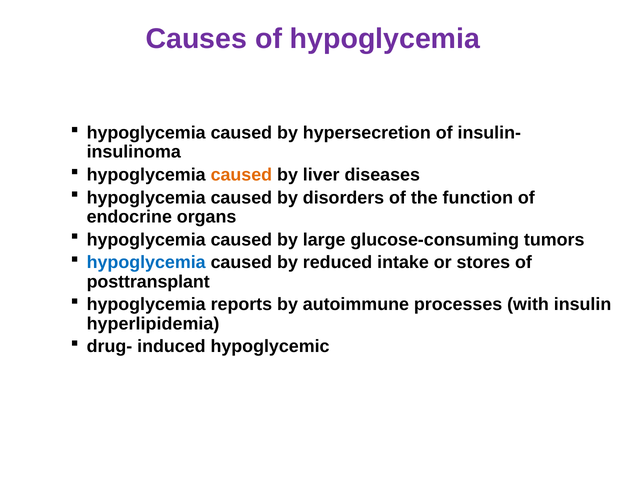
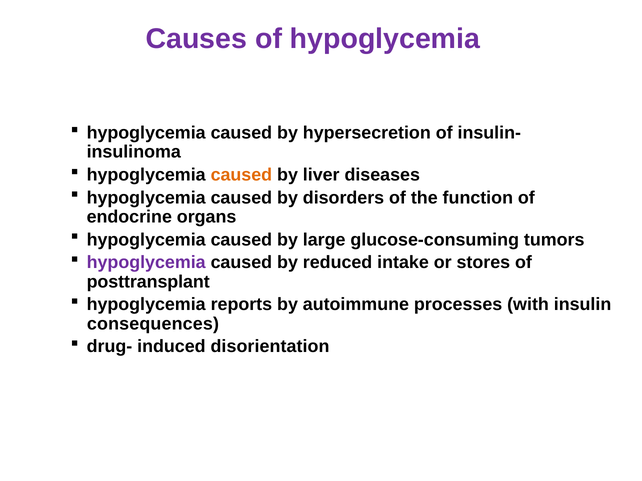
hypoglycemia at (146, 263) colour: blue -> purple
hyperlipidemia: hyperlipidemia -> consequences
hypoglycemic: hypoglycemic -> disorientation
